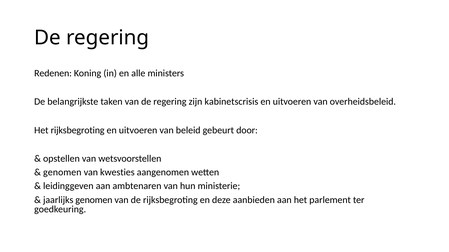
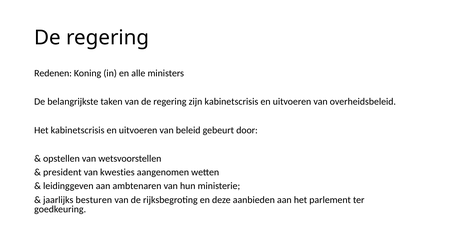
Het rijksbegroting: rijksbegroting -> kabinetscrisis
genomen at (62, 173): genomen -> president
jaarlijks genomen: genomen -> besturen
